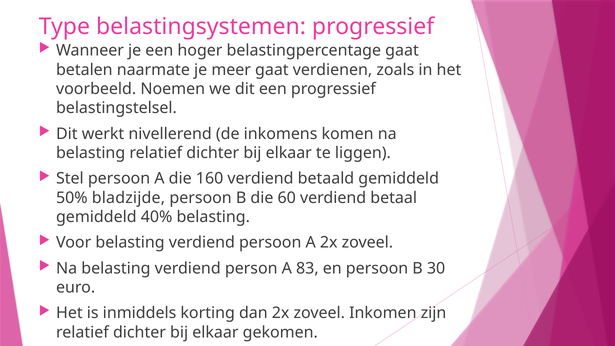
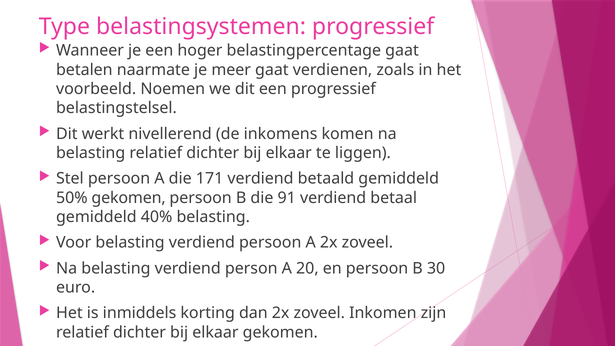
160: 160 -> 171
50% bladzijde: bladzijde -> gekomen
60: 60 -> 91
83: 83 -> 20
